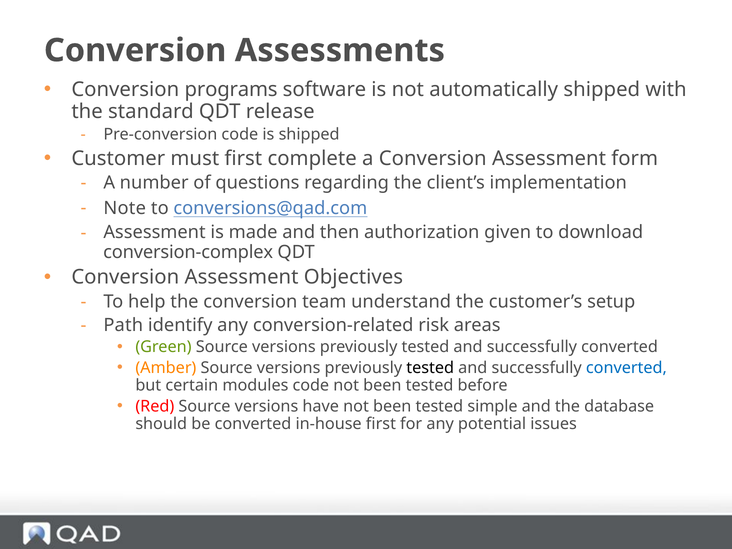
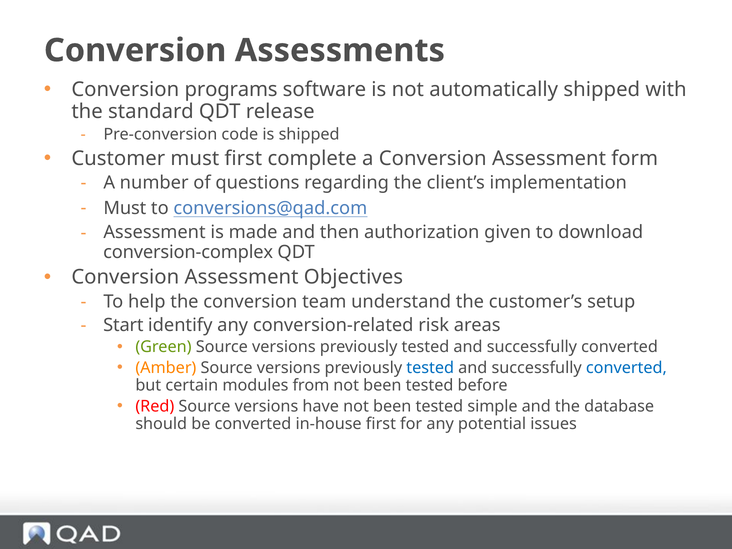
Note at (125, 208): Note -> Must
Path: Path -> Start
tested at (430, 368) colour: black -> blue
modules code: code -> from
